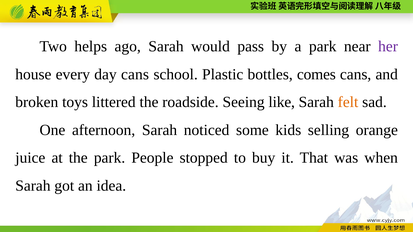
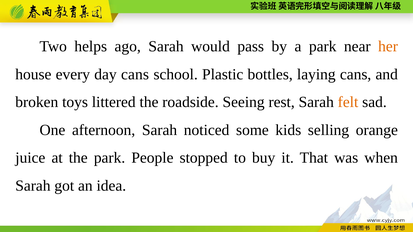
her colour: purple -> orange
comes: comes -> laying
like: like -> rest
